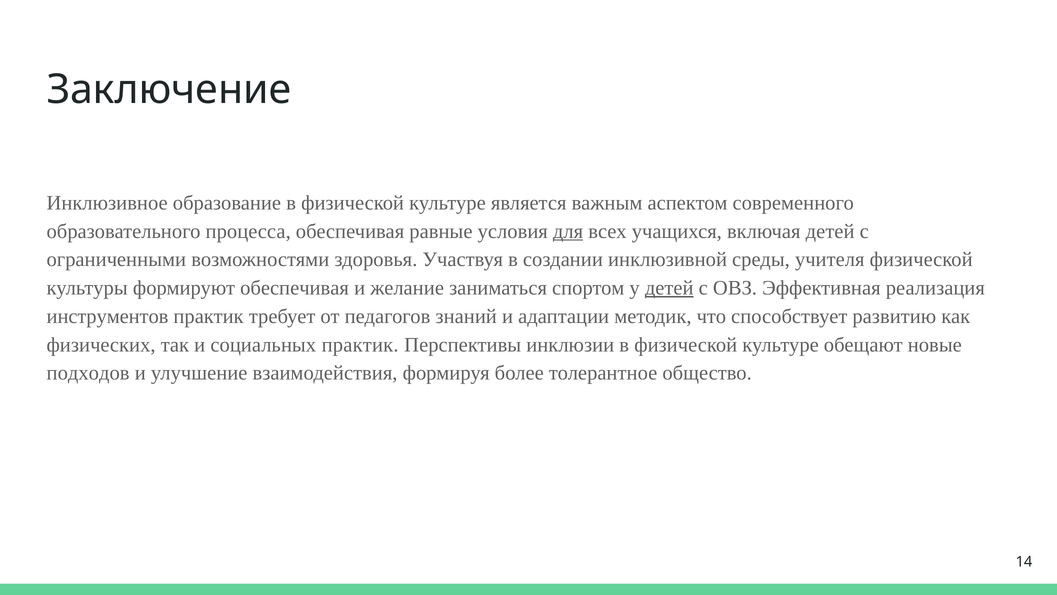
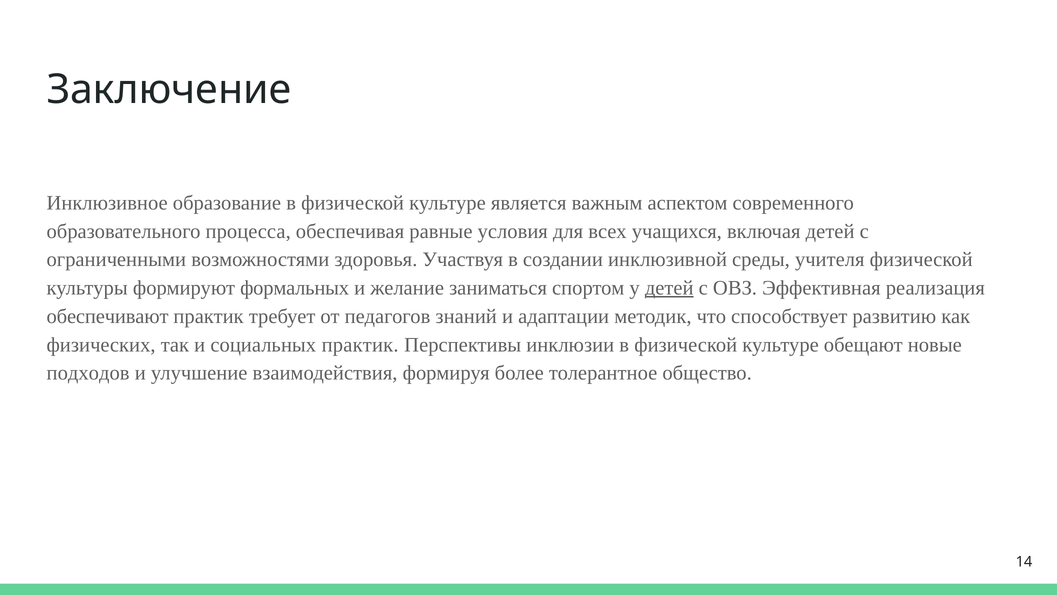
для underline: present -> none
формируют обеспечивая: обеспечивая -> формальных
инструментов: инструментов -> обеспечивают
